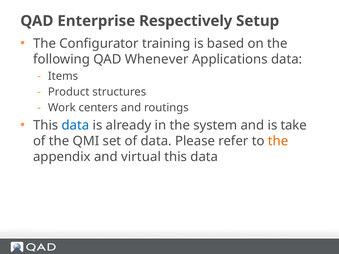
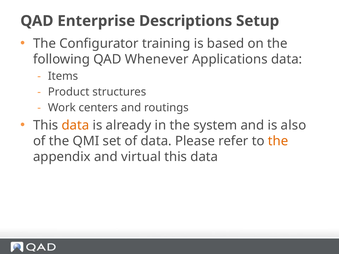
Respectively: Respectively -> Descriptions
data at (75, 125) colour: blue -> orange
take: take -> also
